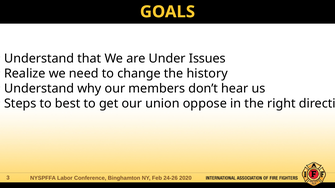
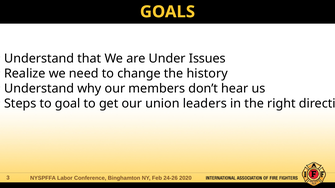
best: best -> goal
oppose: oppose -> leaders
